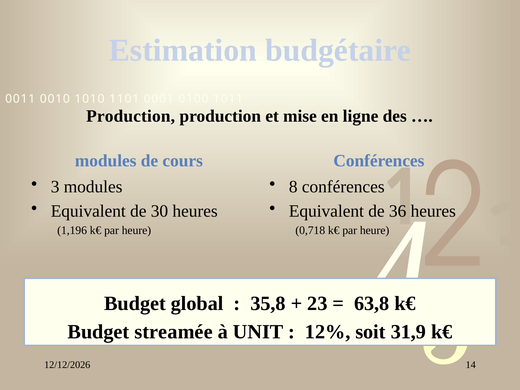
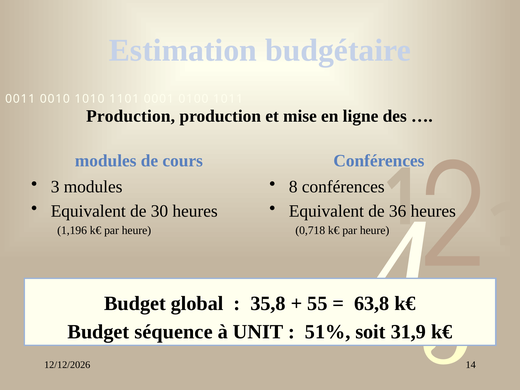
23: 23 -> 55
streamée: streamée -> séquence
12%: 12% -> 51%
